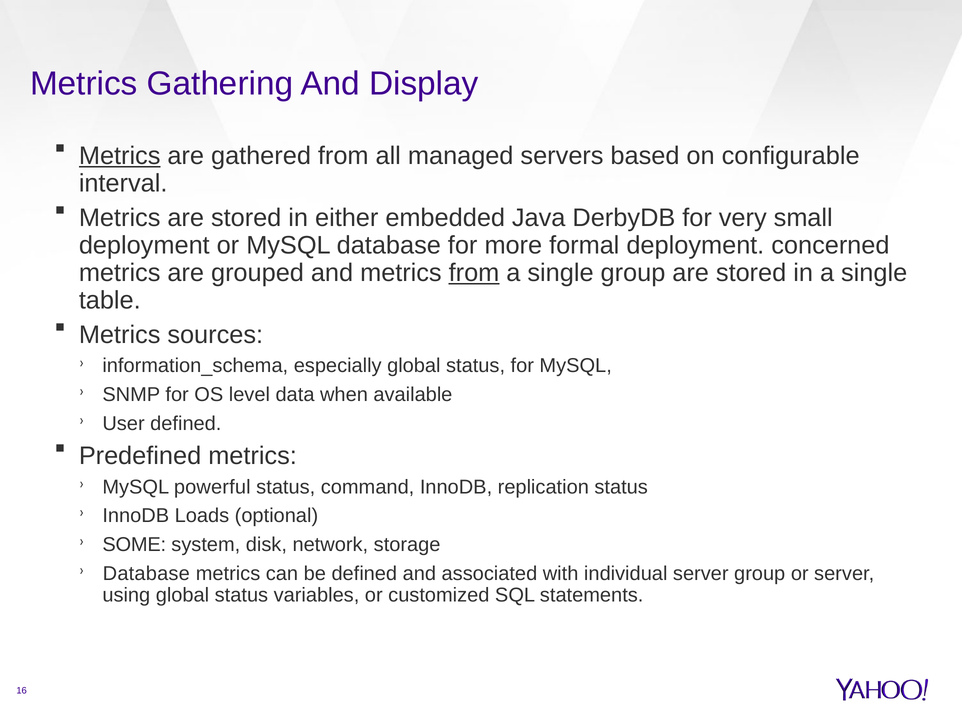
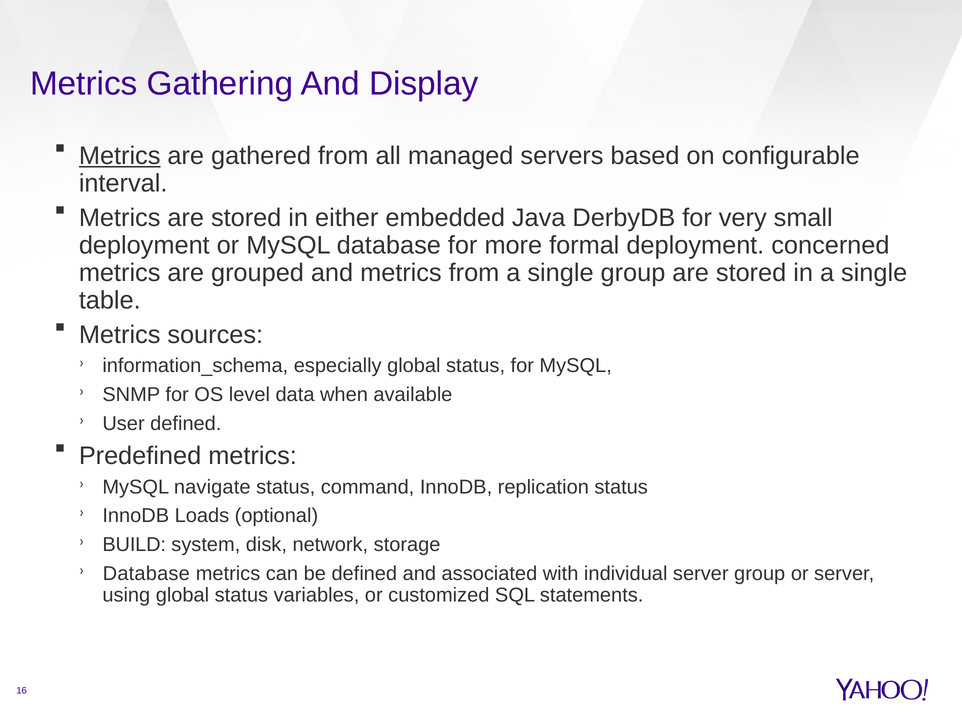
from at (474, 273) underline: present -> none
powerful: powerful -> navigate
SOME: SOME -> BUILD
